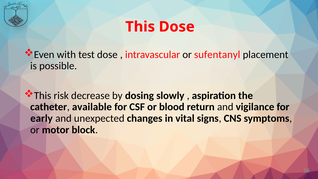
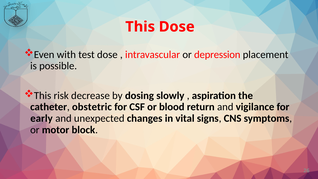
sufentanyl: sufentanyl -> depression
available: available -> obstetric
